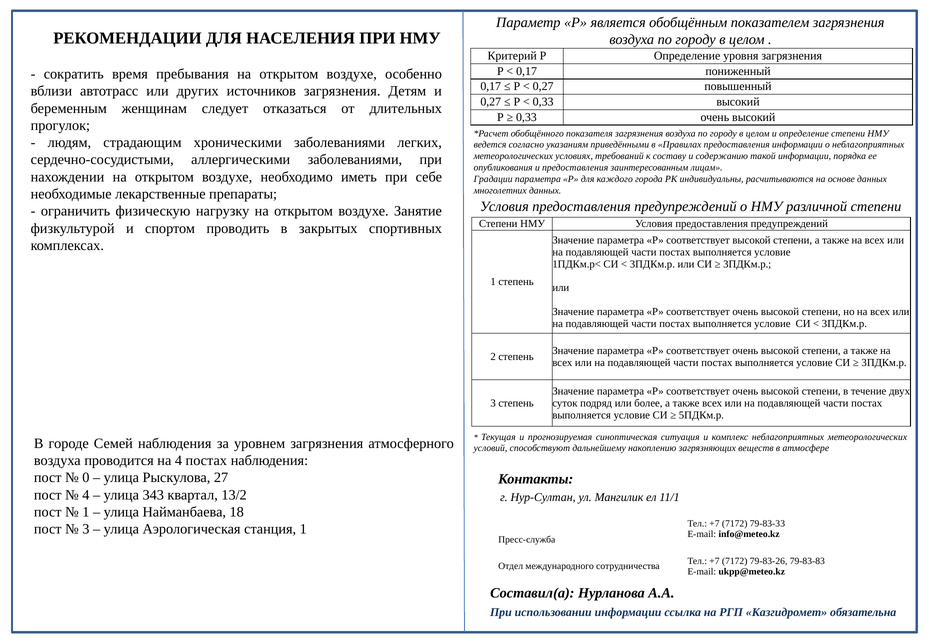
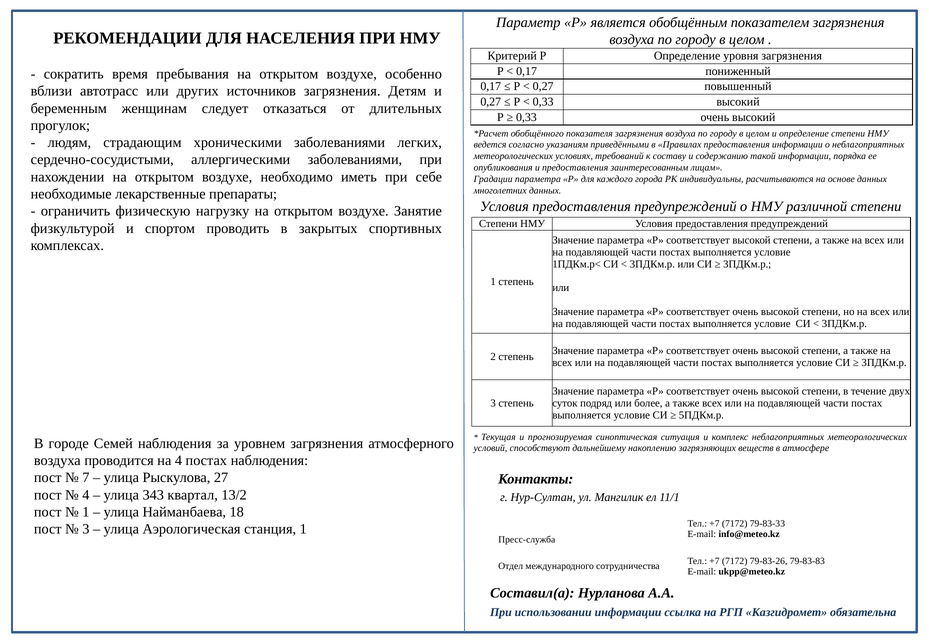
0: 0 -> 7
